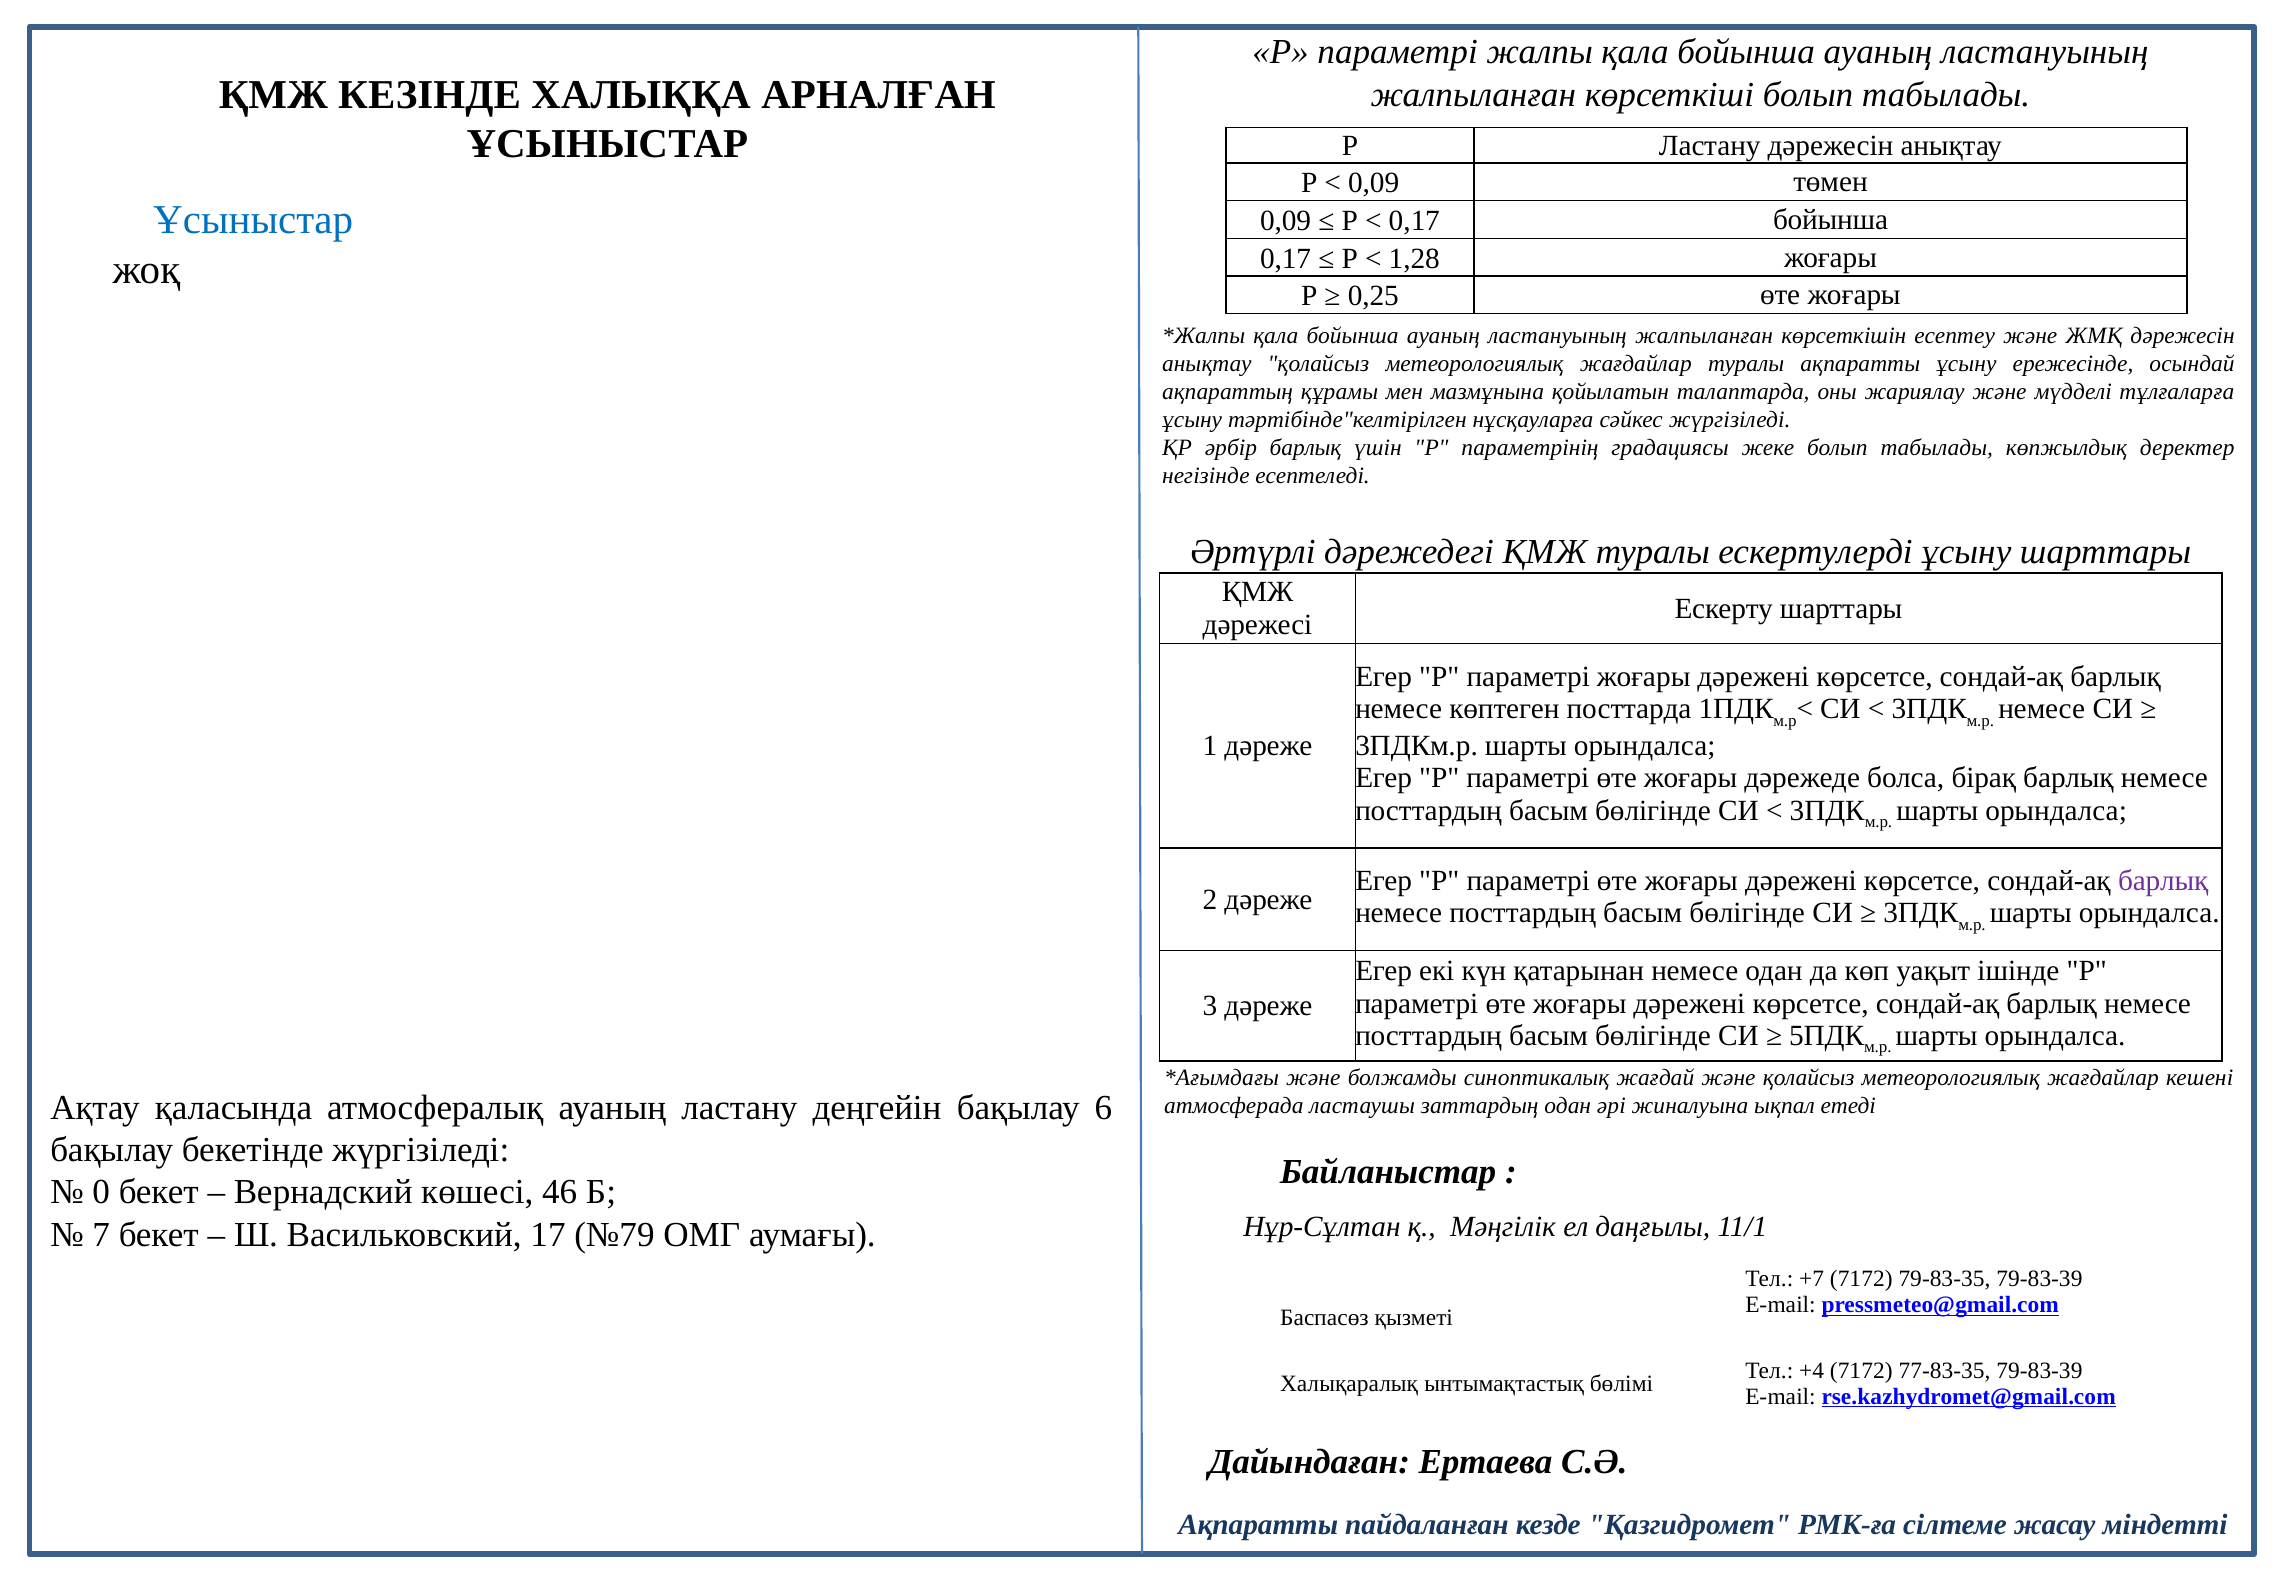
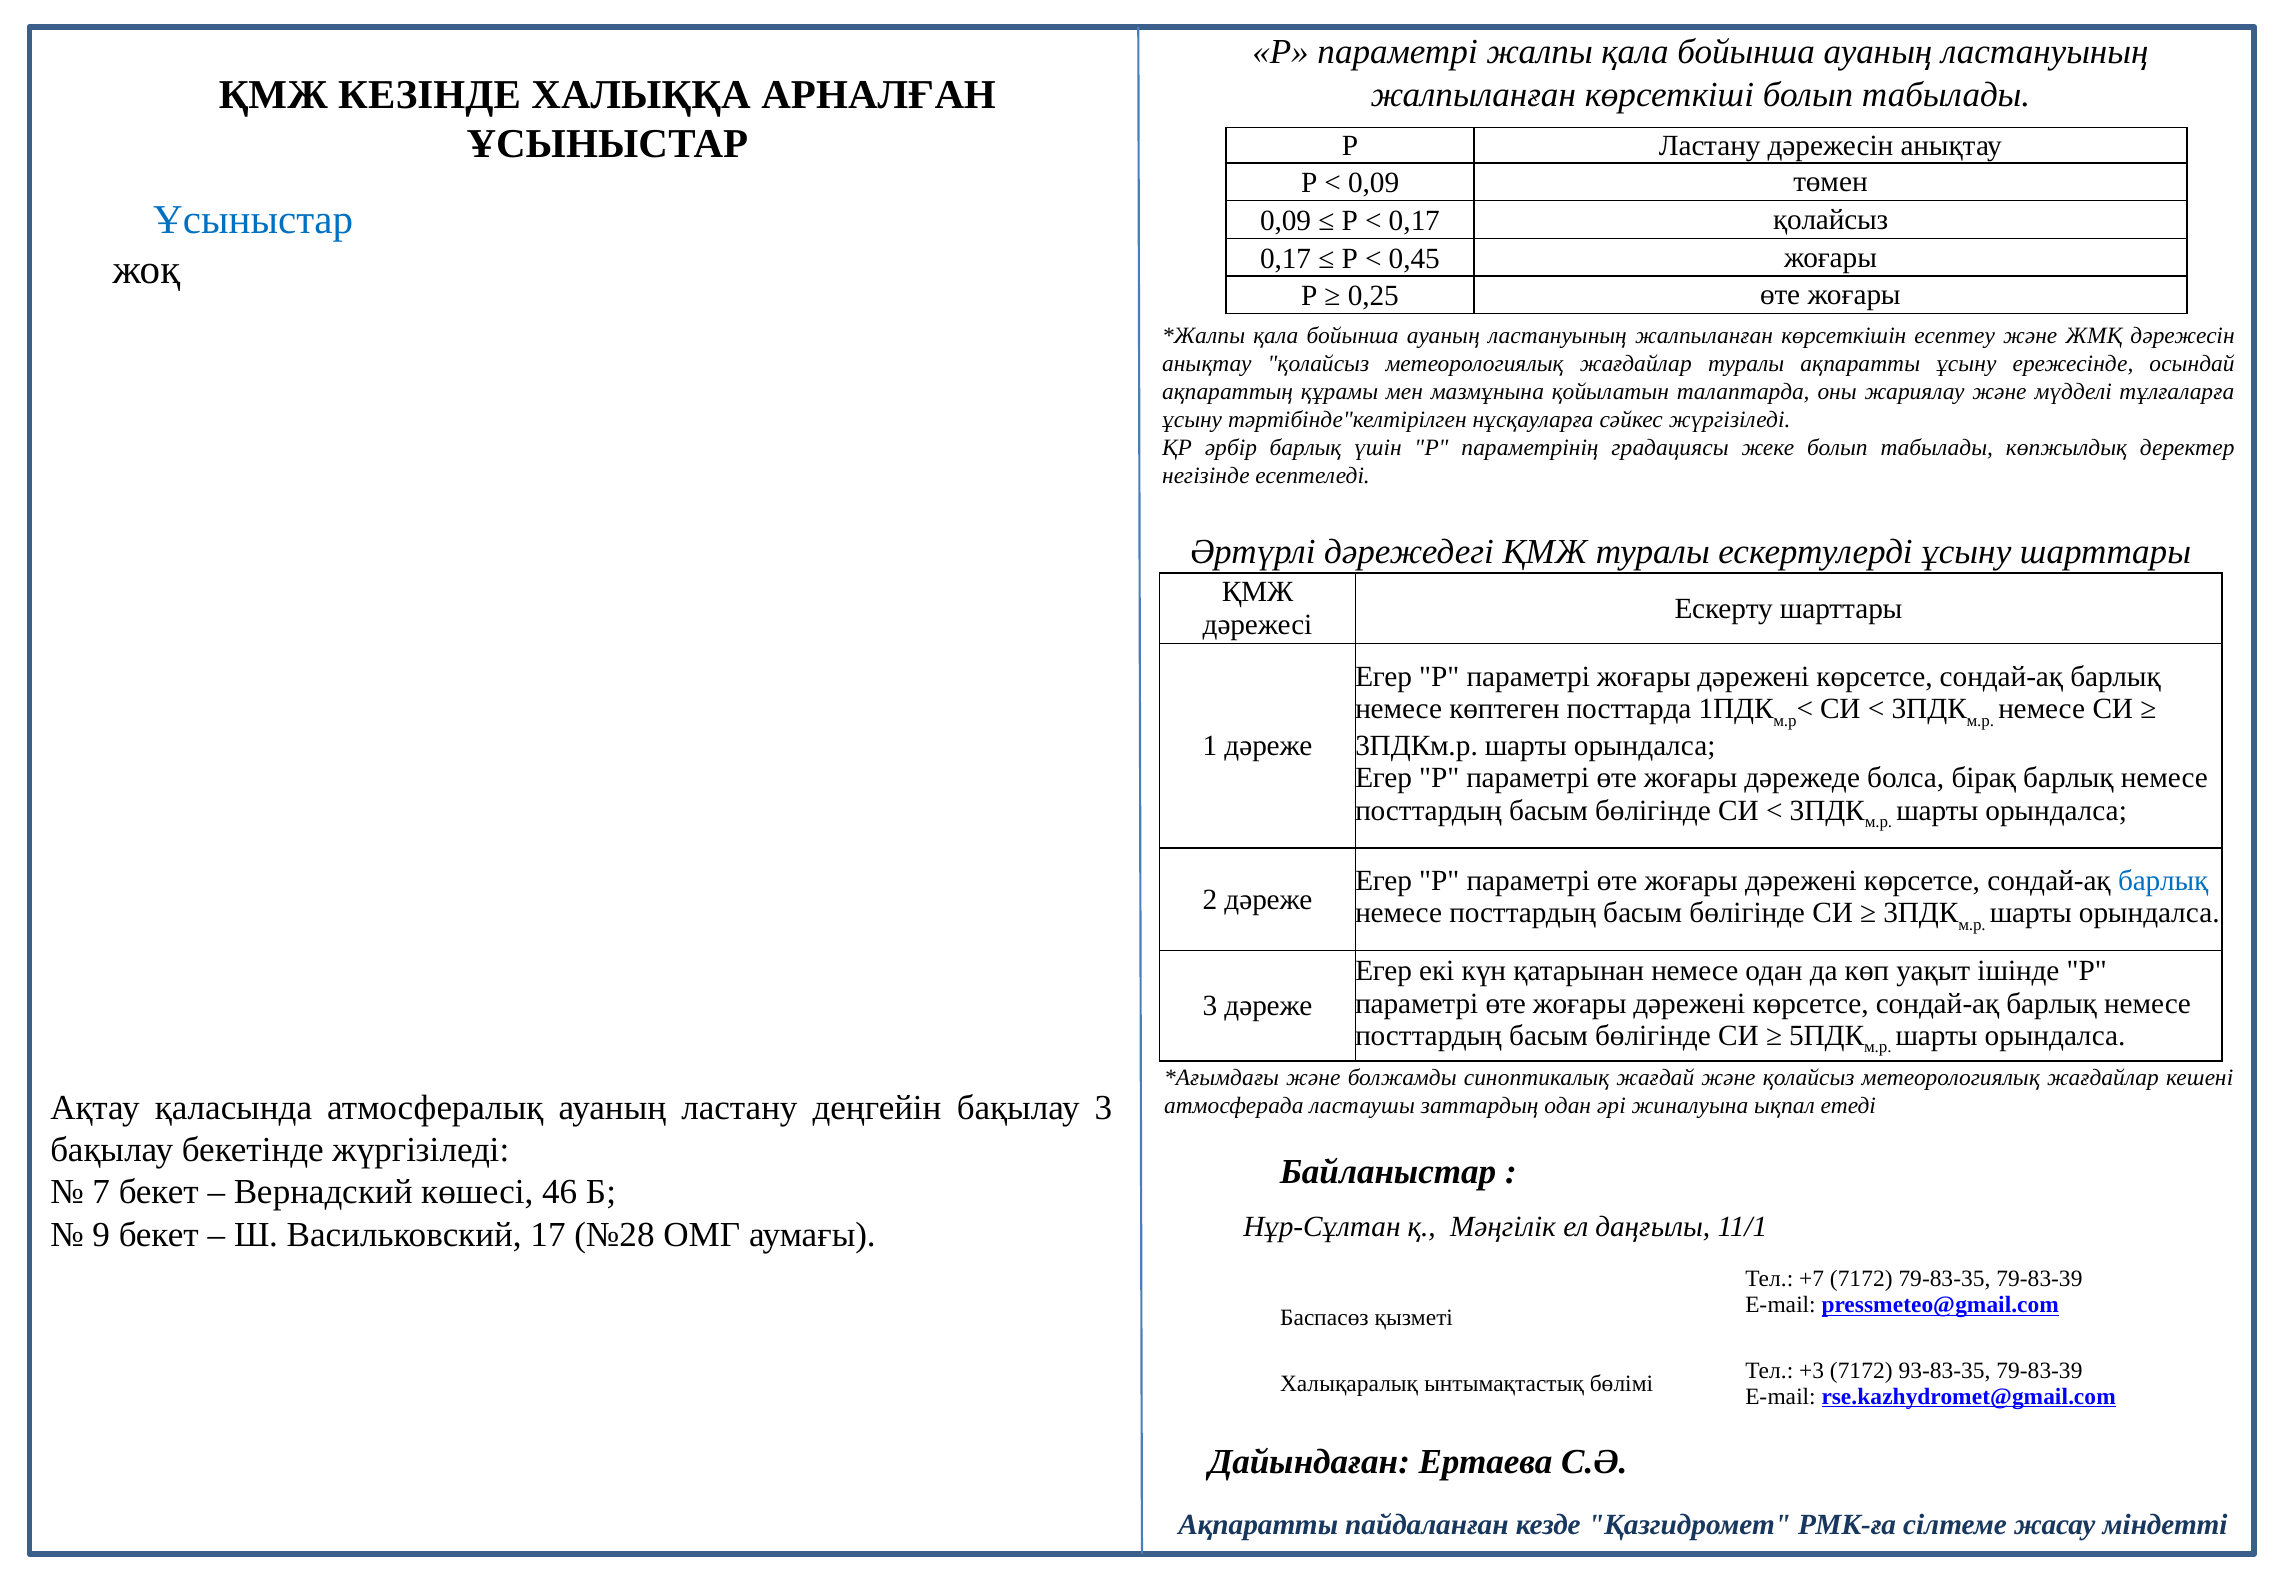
0,17 бойынша: бойынша -> қолайсыз
1,28: 1,28 -> 0,45
барлық at (2163, 881) colour: purple -> blue
бақылау 6: 6 -> 3
0: 0 -> 7
7: 7 -> 9
№79: №79 -> №28
+4: +4 -> +3
77-83-35: 77-83-35 -> 93-83-35
